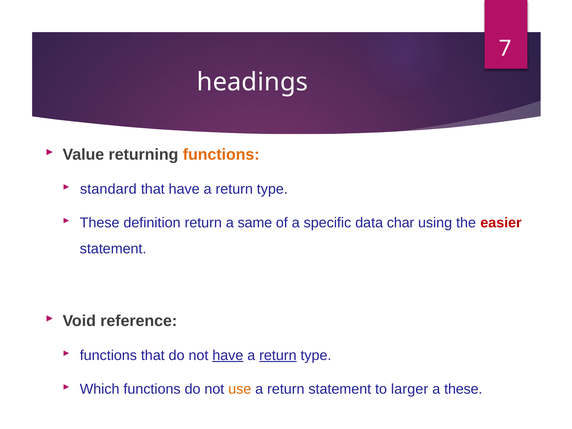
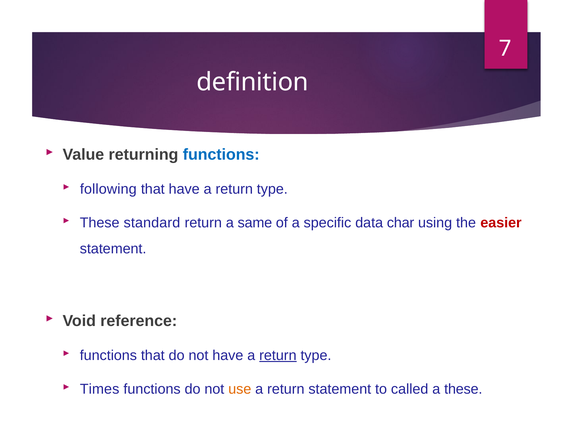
headings: headings -> definition
functions at (221, 155) colour: orange -> blue
standard: standard -> following
definition: definition -> standard
have at (228, 355) underline: present -> none
Which: Which -> Times
larger: larger -> called
